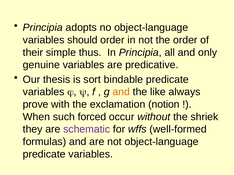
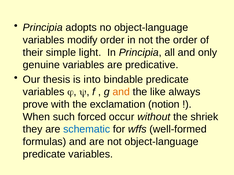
should: should -> modify
thus: thus -> light
sort: sort -> into
schematic colour: purple -> blue
